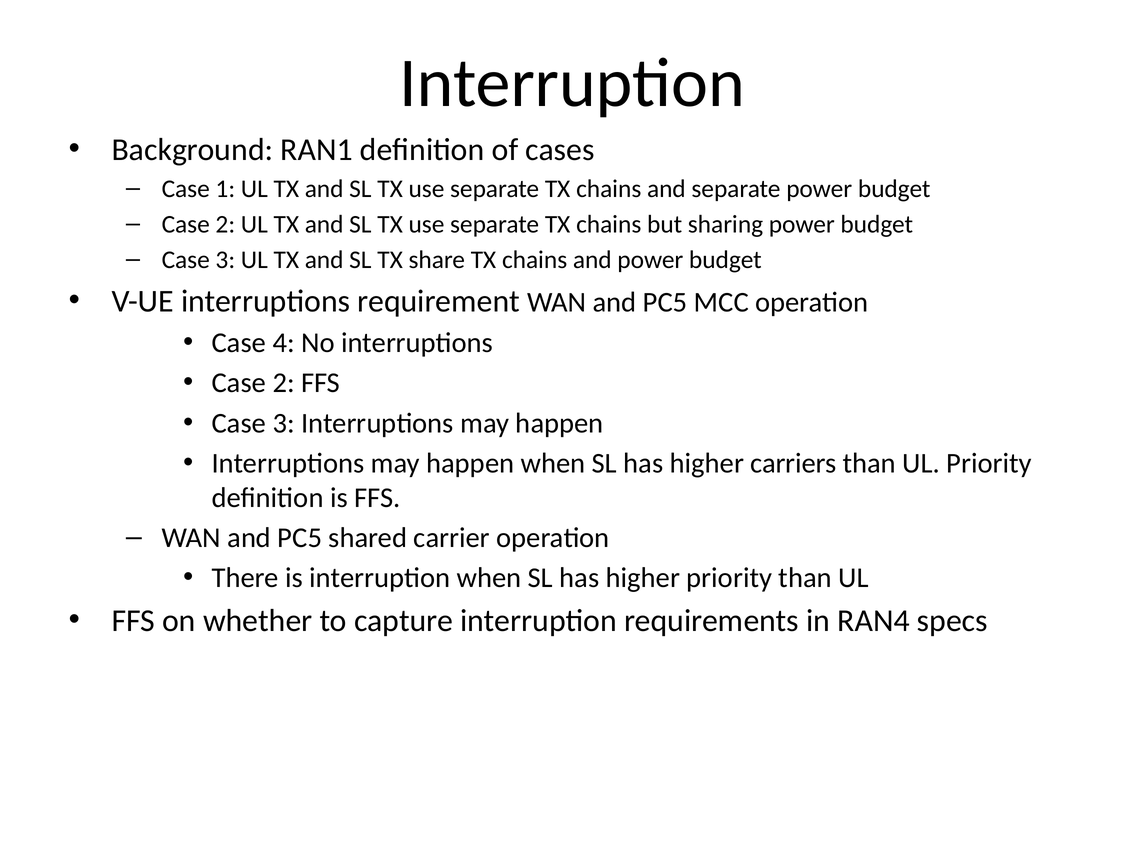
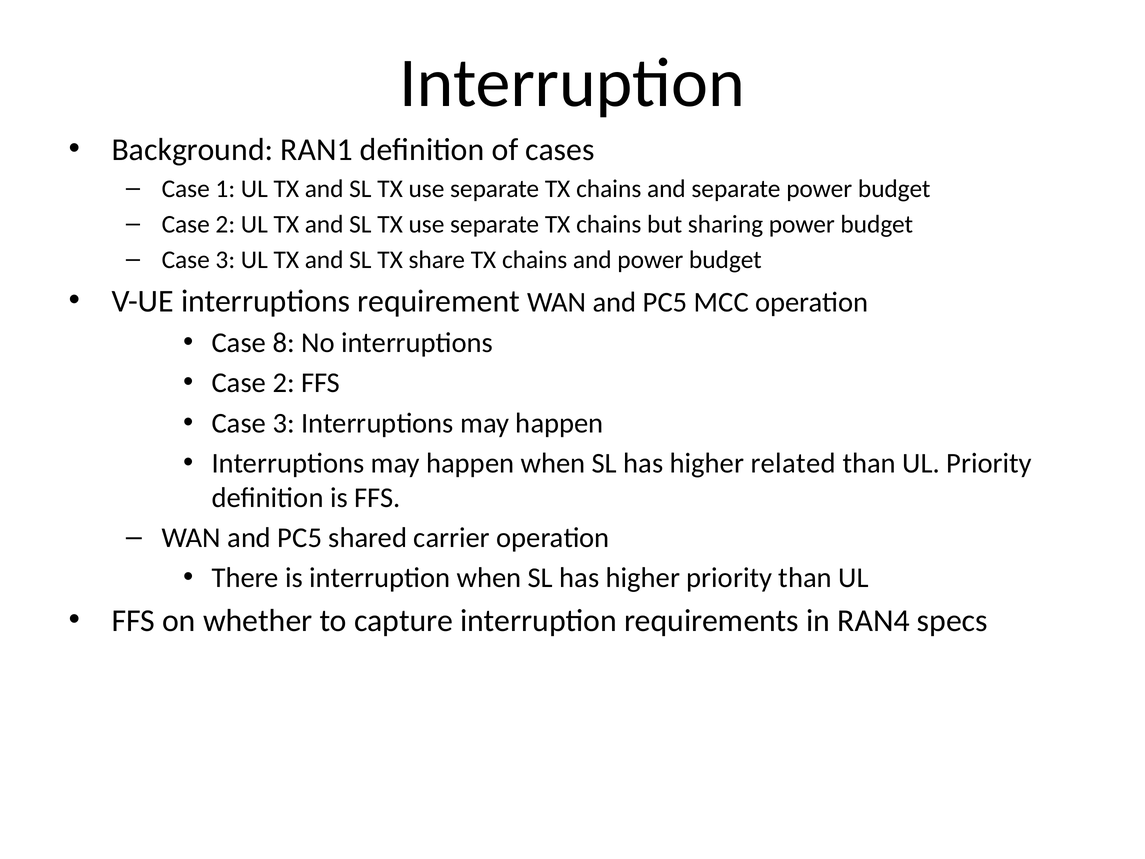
4: 4 -> 8
carriers: carriers -> related
